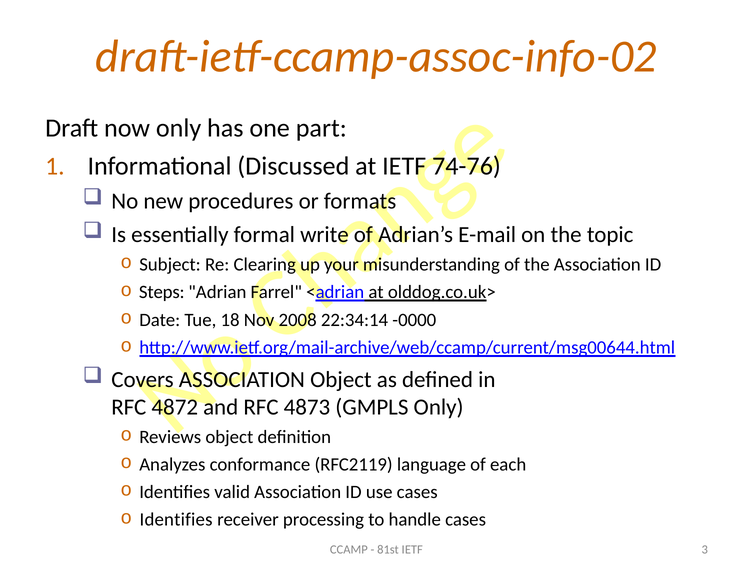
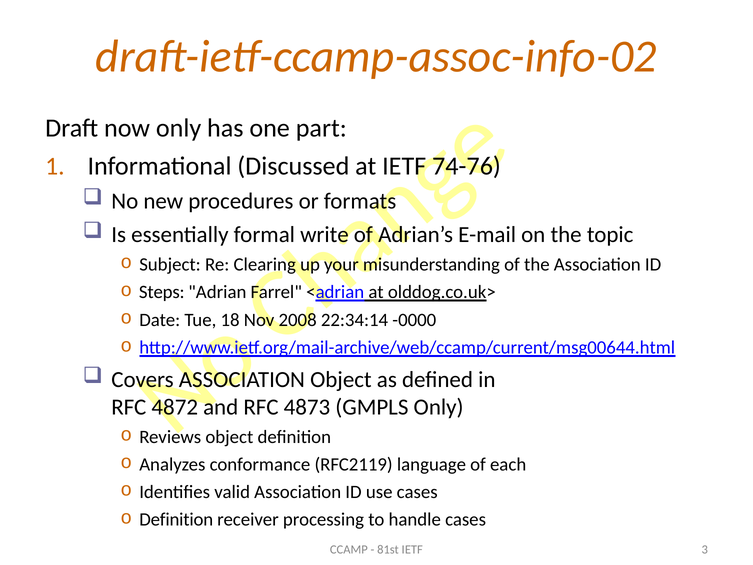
Identifies at (176, 519): Identifies -> Definition
